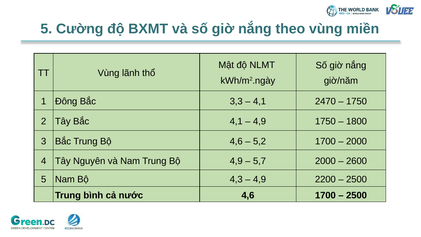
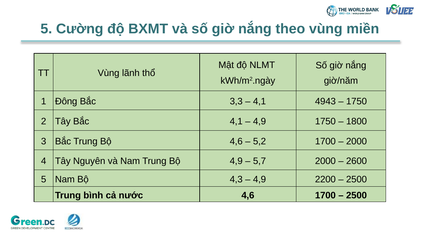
2470: 2470 -> 4943
